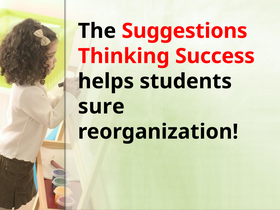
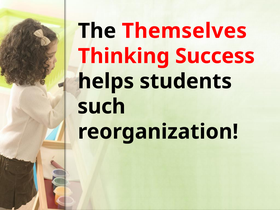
Suggestions: Suggestions -> Themselves
sure: sure -> such
